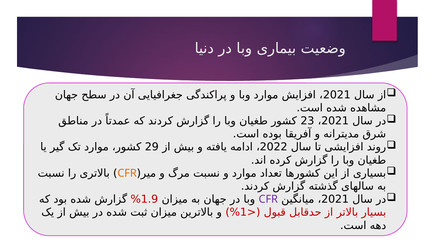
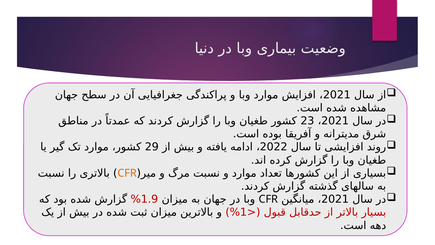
CFR at (268, 199) colour: purple -> black
